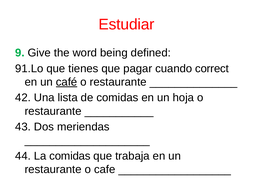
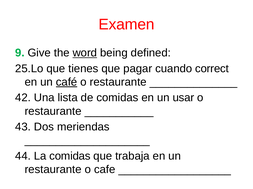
Estudiar: Estudiar -> Examen
word underline: none -> present
91.Lo: 91.Lo -> 25.Lo
hoja: hoja -> usar
